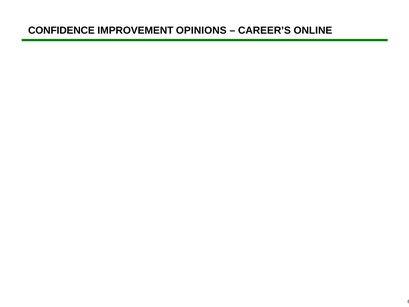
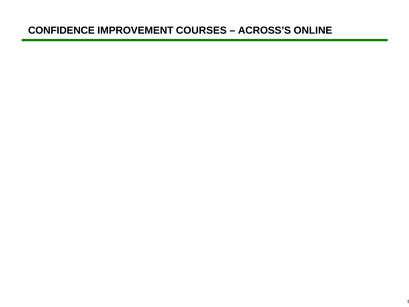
OPINIONS: OPINIONS -> COURSES
CAREER’S: CAREER’S -> ACROSS’S
